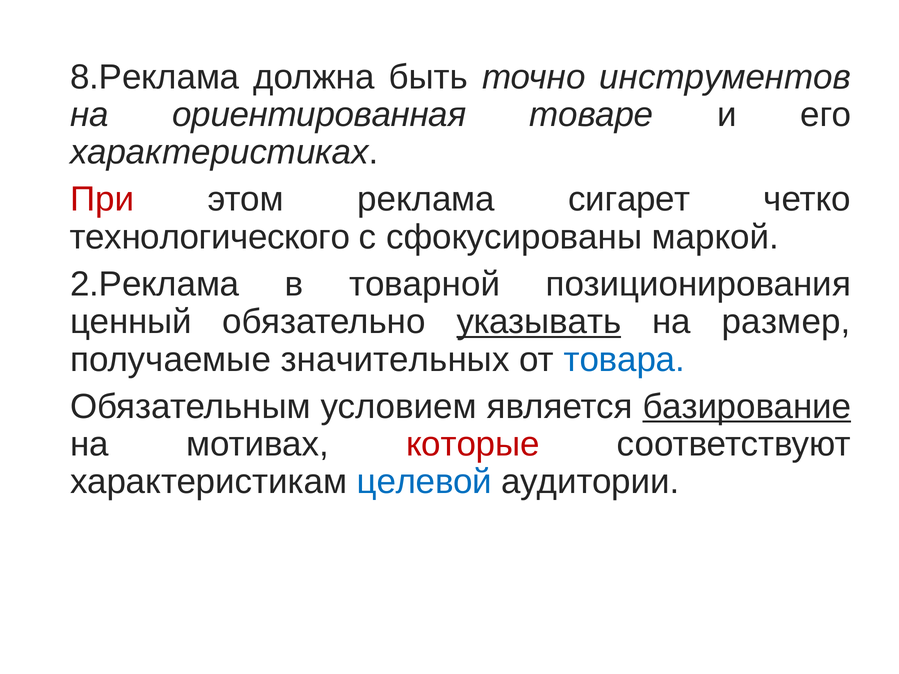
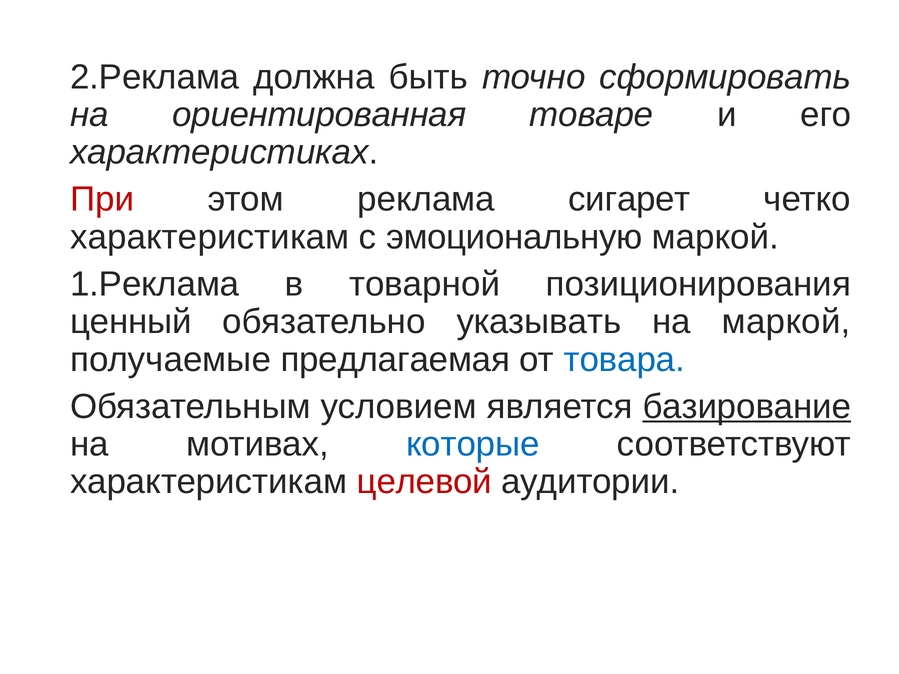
8.Реклама: 8.Реклама -> 2.Реклама
инструментов: инструментов -> сформировать
технологического at (210, 237): технологического -> характеристикам
сфокусированы: сфокусированы -> эмоциональную
2.Реклама: 2.Реклама -> 1.Реклама
указывать underline: present -> none
на размер: размер -> маркой
значительных: значительных -> предлагаемая
которые colour: red -> blue
целевой colour: blue -> red
